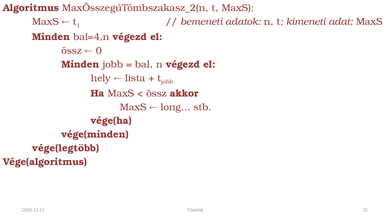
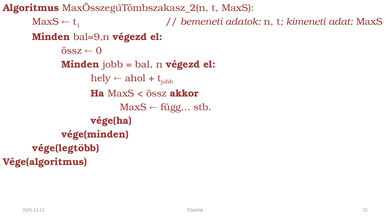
bal=4,n: bal=4,n -> bal=9,n
lista: lista -> ahol
long…: long… -> függ…
